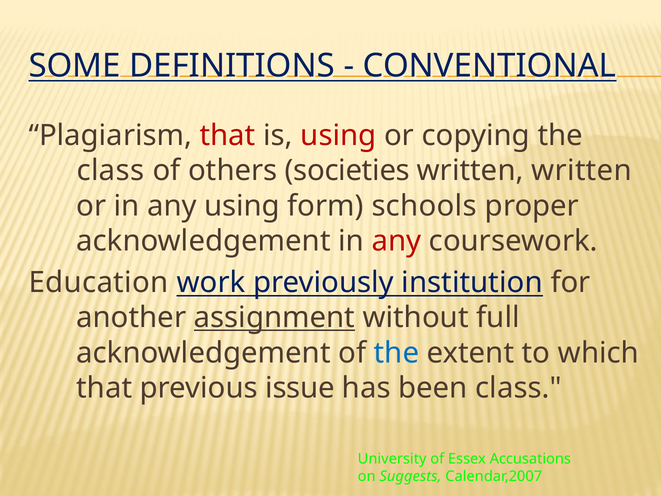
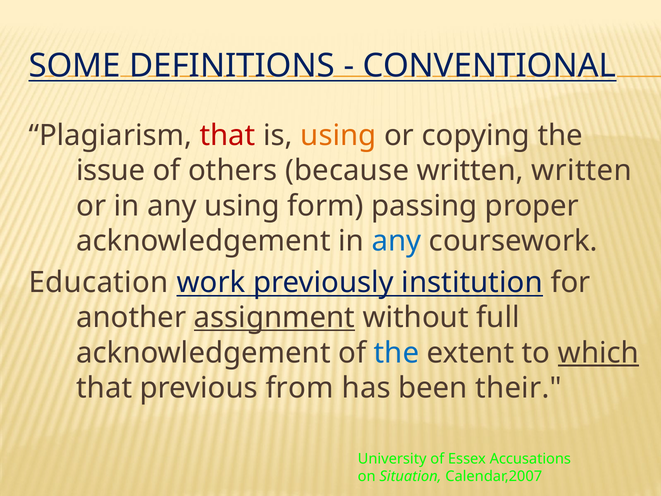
using at (338, 135) colour: red -> orange
class at (110, 171): class -> issue
societies: societies -> because
schools: schools -> passing
any at (396, 241) colour: red -> blue
which underline: none -> present
issue: issue -> from
been class: class -> their
Suggests: Suggests -> Situation
